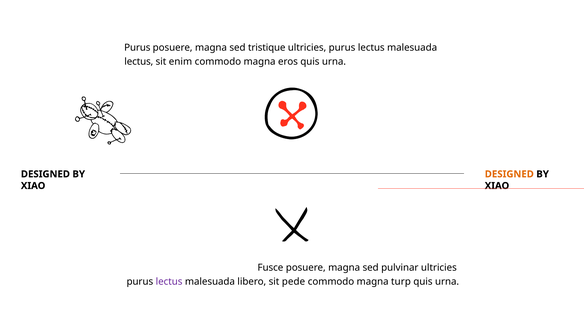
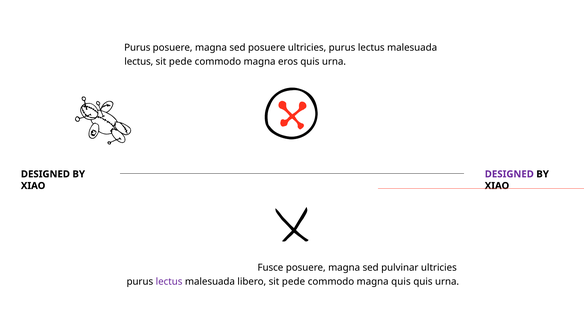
sed tristique: tristique -> posuere
enim at (180, 62): enim -> pede
DESIGNED at (509, 174) colour: orange -> purple
magna turp: turp -> quis
